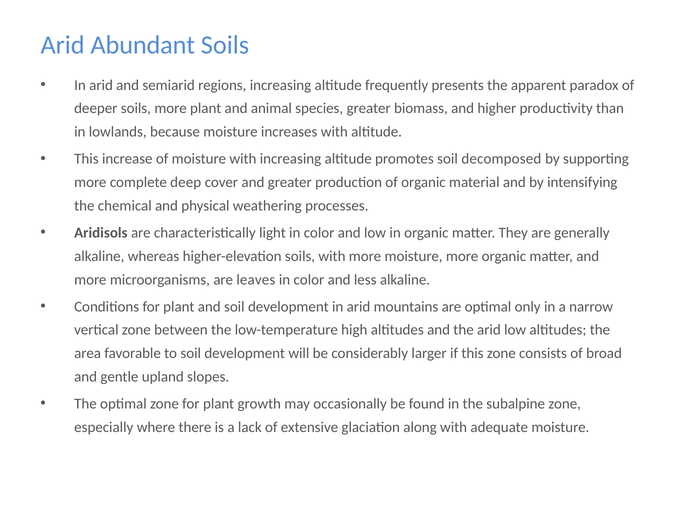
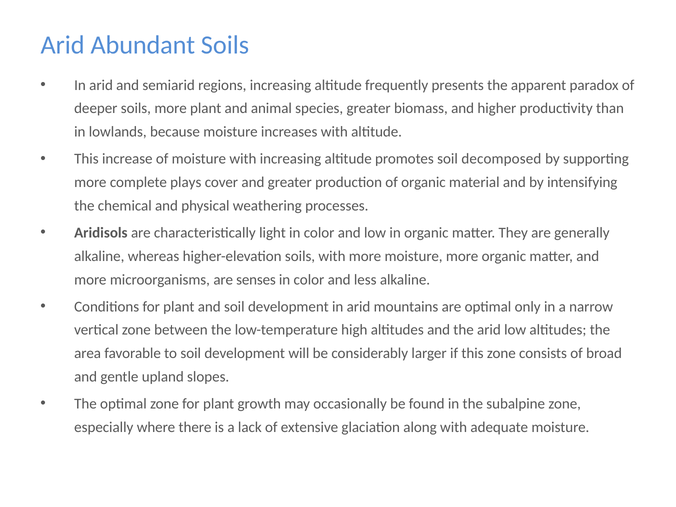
deep: deep -> plays
leaves: leaves -> senses
